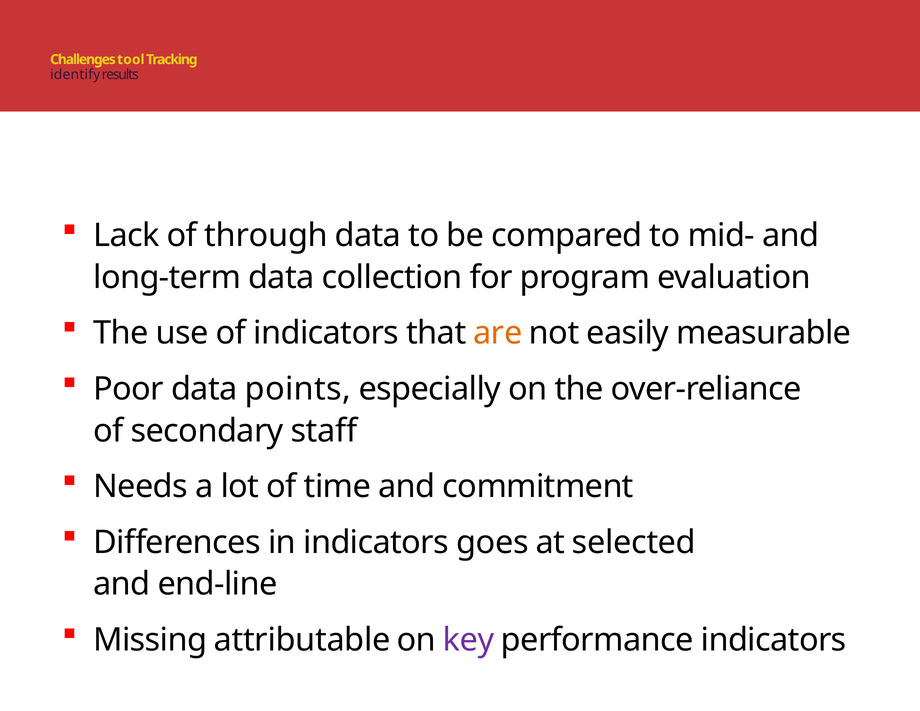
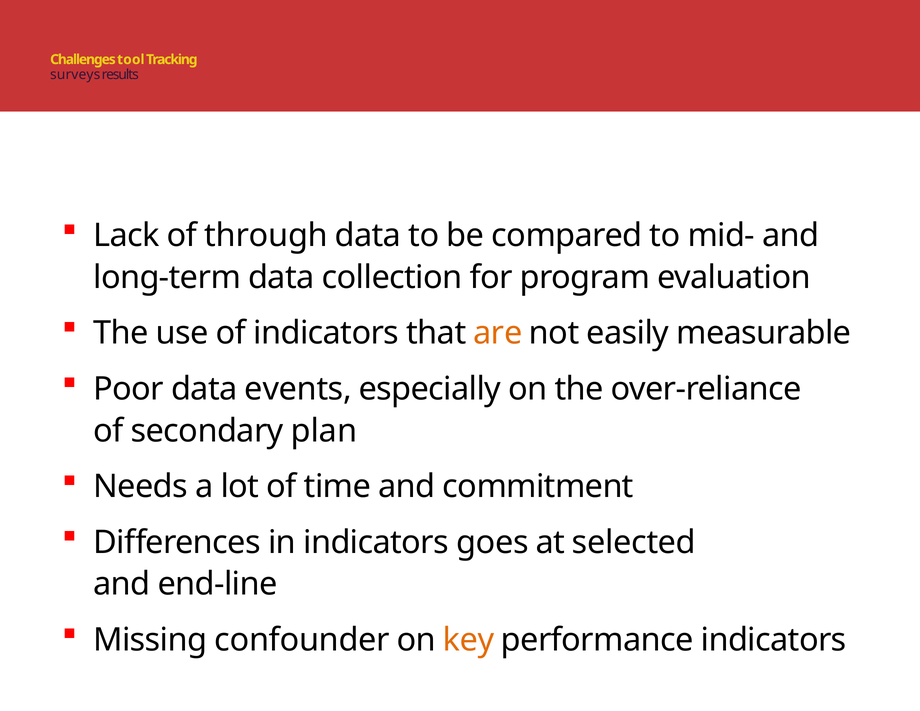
identify: identify -> surveys
points: points -> events
staff: staff -> plan
attributable: attributable -> confounder
key colour: purple -> orange
